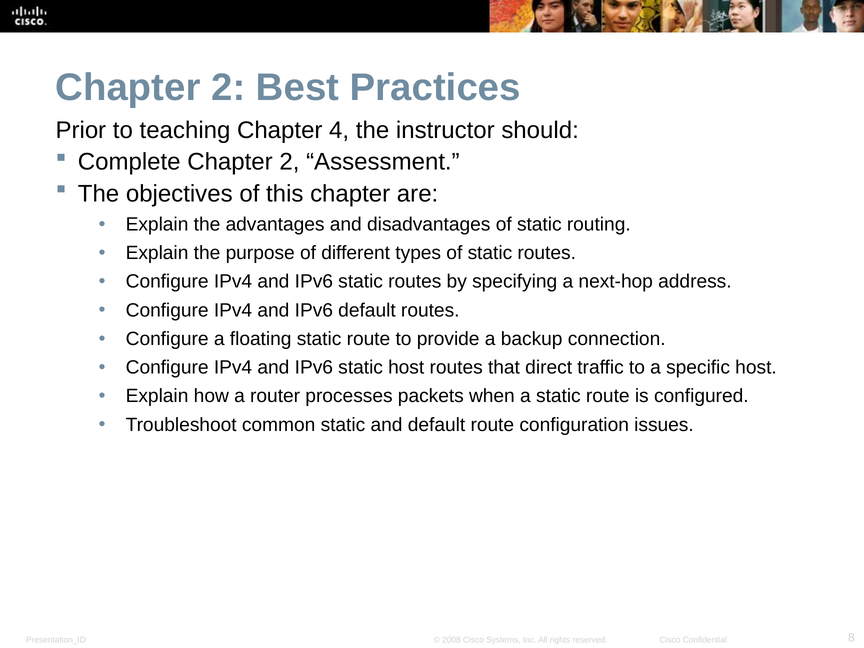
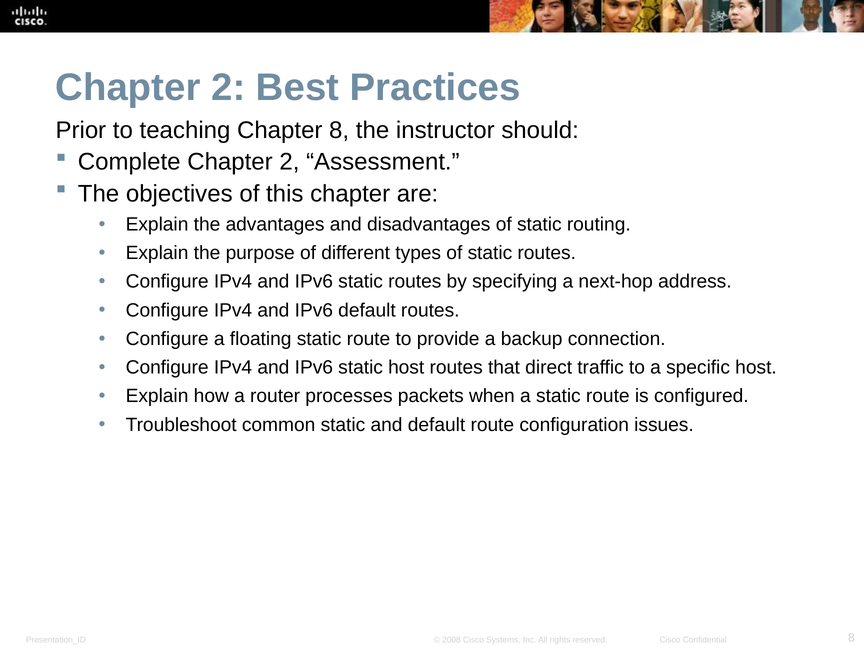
Chapter 4: 4 -> 8
